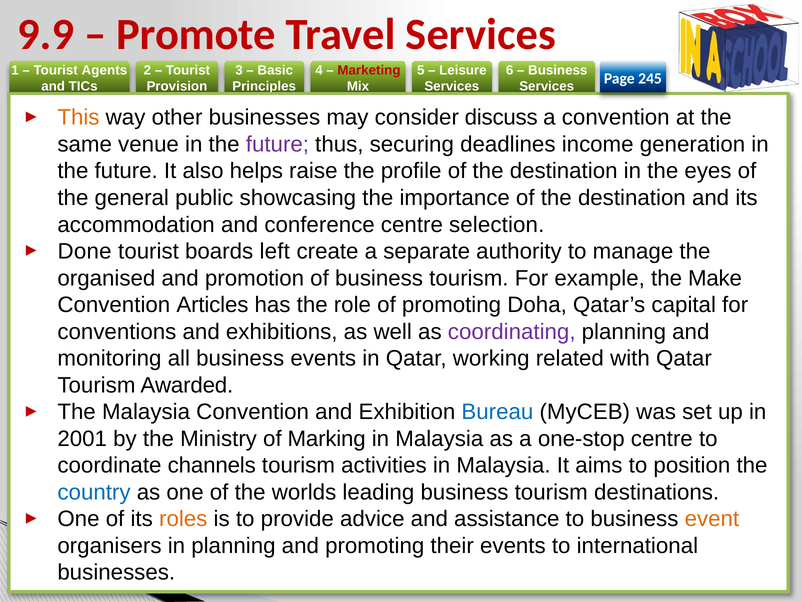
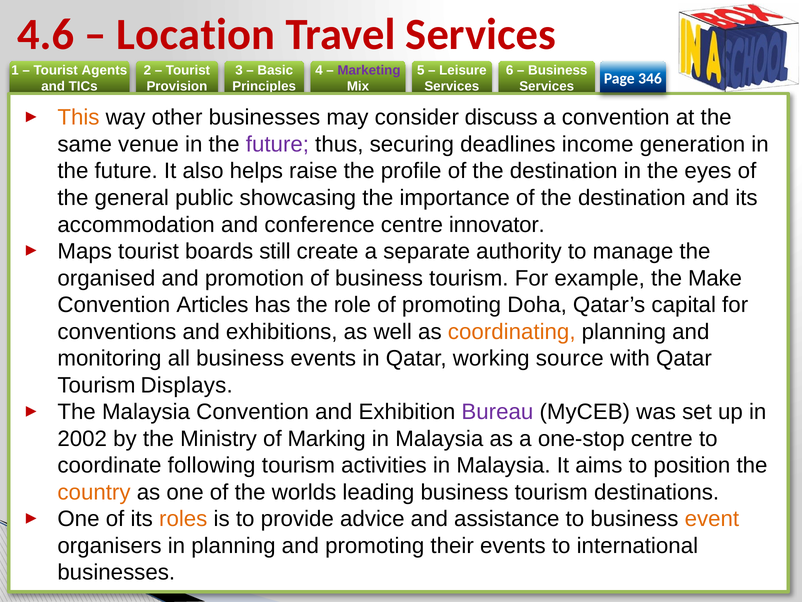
9.9: 9.9 -> 4.6
Promote: Promote -> Location
Marketing colour: red -> purple
245: 245 -> 346
selection: selection -> innovator
Done: Done -> Maps
left: left -> still
coordinating colour: purple -> orange
related: related -> source
Awarded: Awarded -> Displays
Bureau colour: blue -> purple
2001: 2001 -> 2002
channels: channels -> following
country colour: blue -> orange
